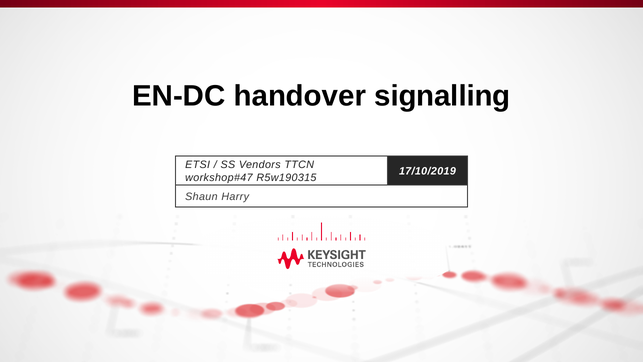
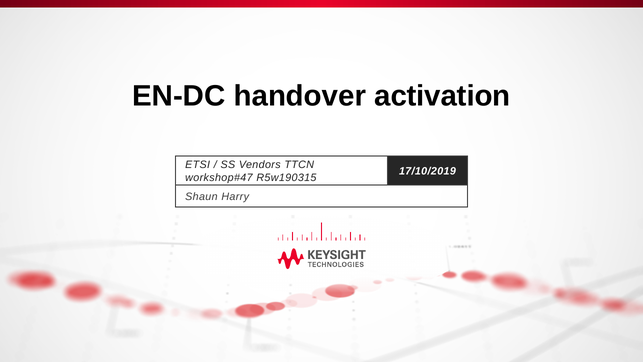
signalling: signalling -> activation
